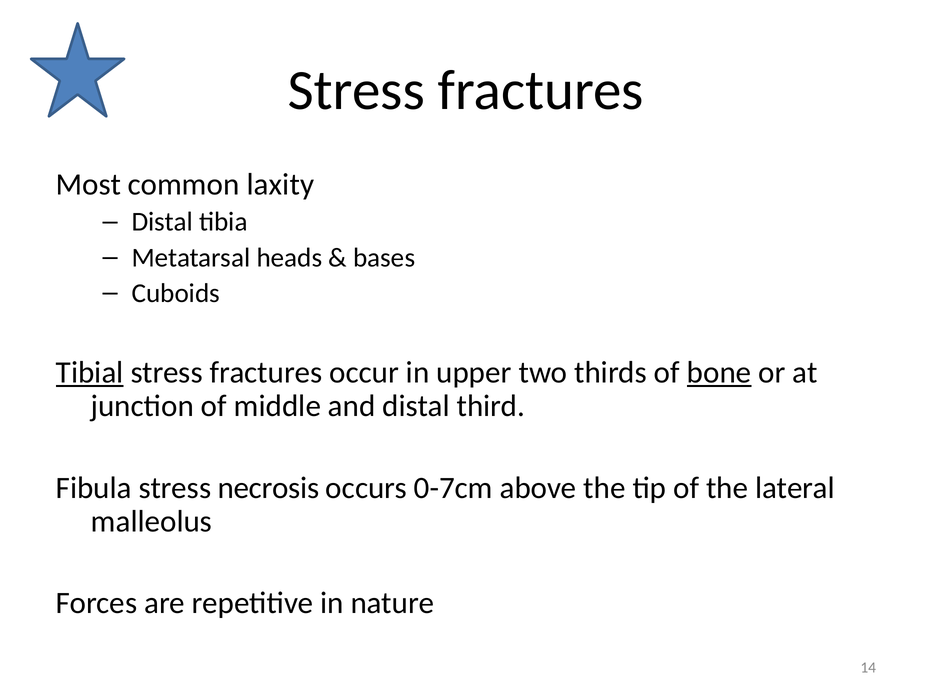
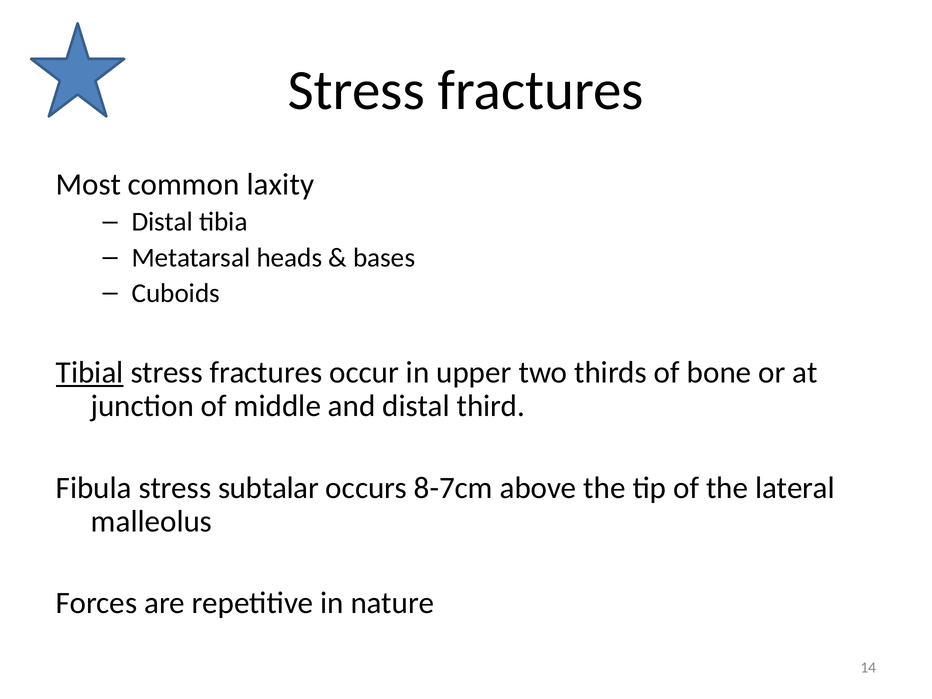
bone underline: present -> none
necrosis: necrosis -> subtalar
0-7cm: 0-7cm -> 8-7cm
